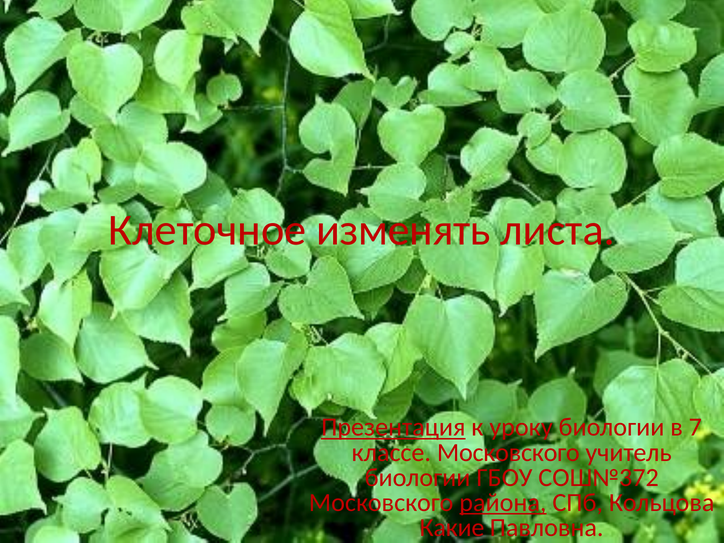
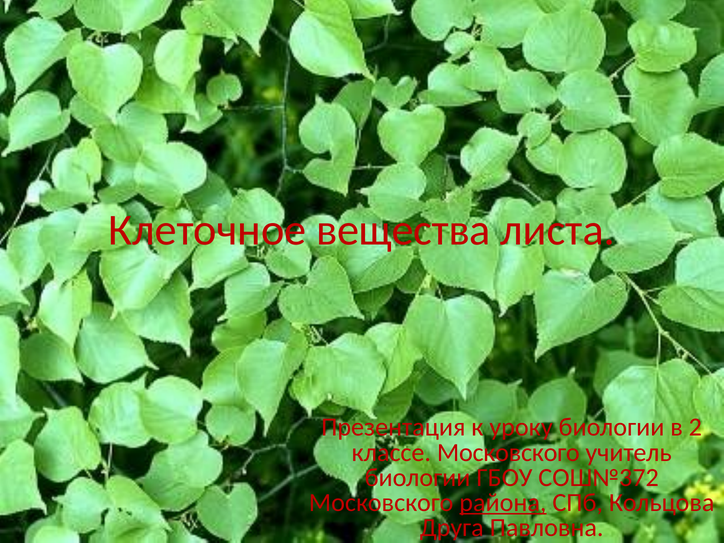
изменять: изменять -> вещества
Презентация underline: present -> none
7: 7 -> 2
Какие: Какие -> Друга
